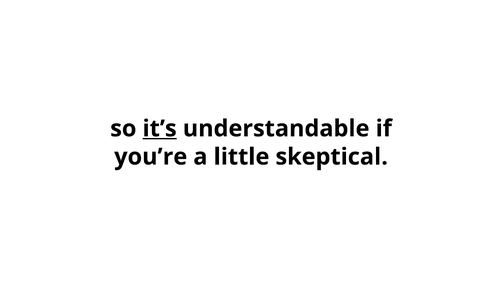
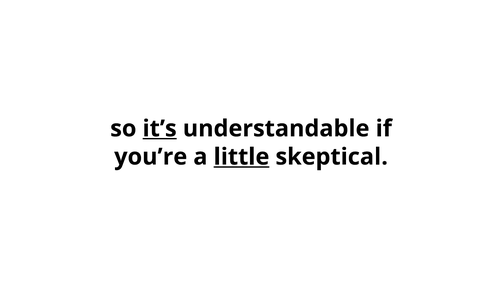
little underline: none -> present
